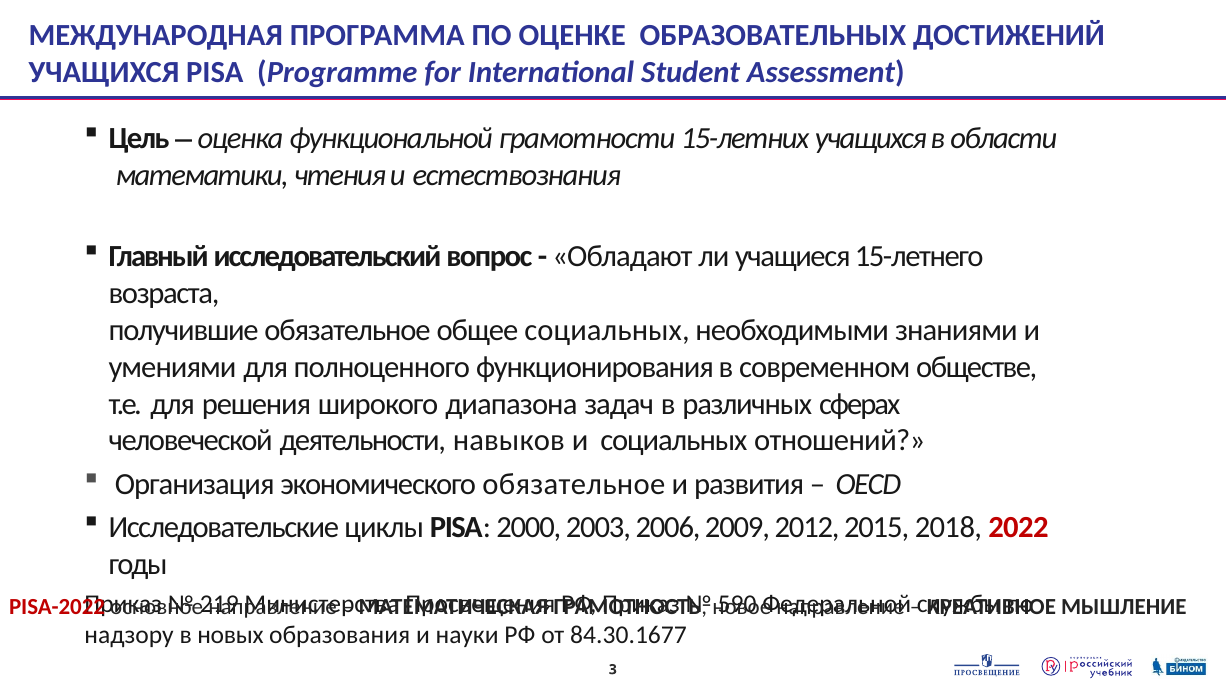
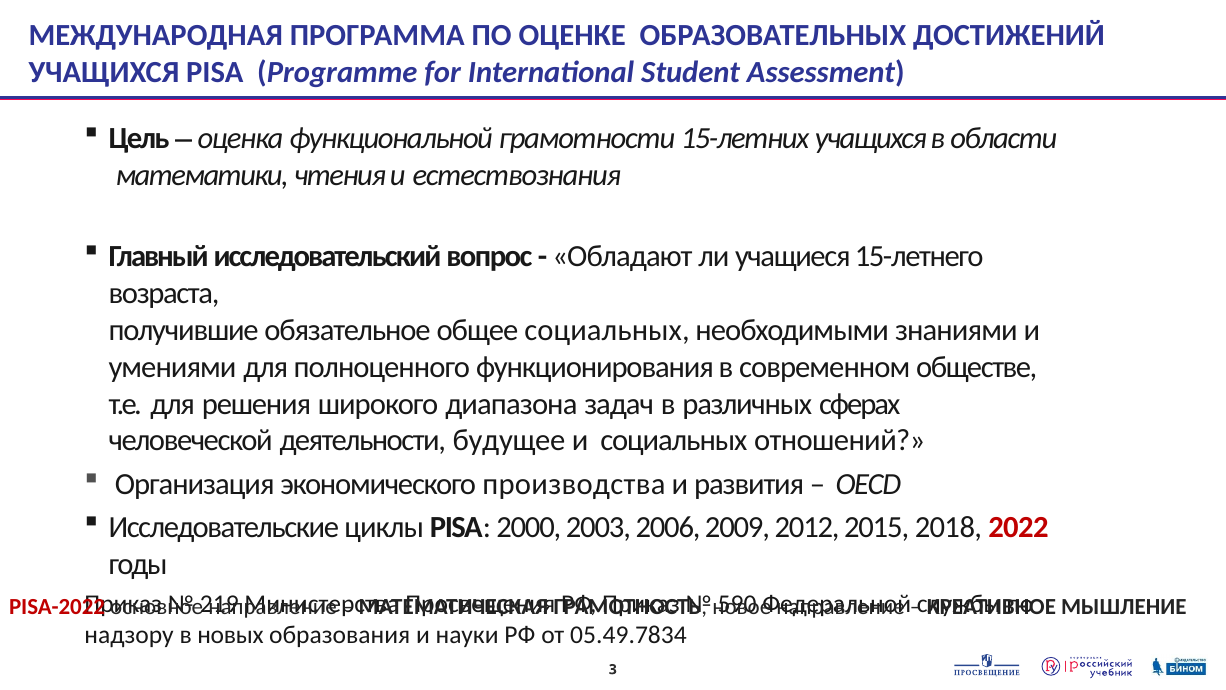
навыков: навыков -> будущее
экономического обязательное: обязательное -> производства
84.30.1677: 84.30.1677 -> 05.49.7834
